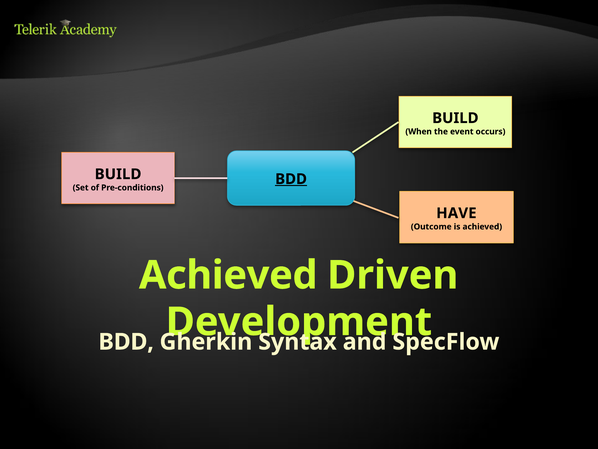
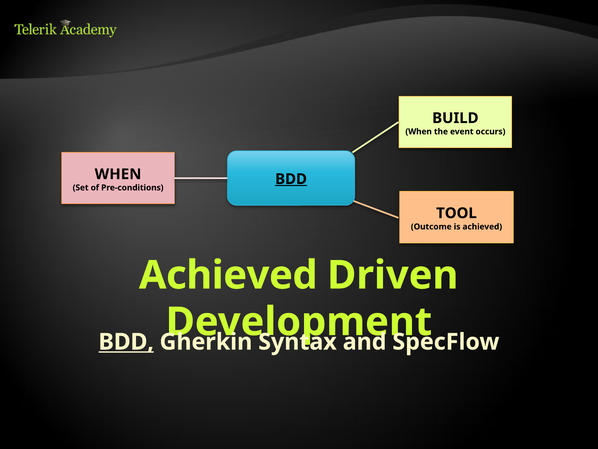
BUILD at (118, 174): BUILD -> WHEN
HAVE: HAVE -> TOOL
BDD at (126, 342) underline: none -> present
